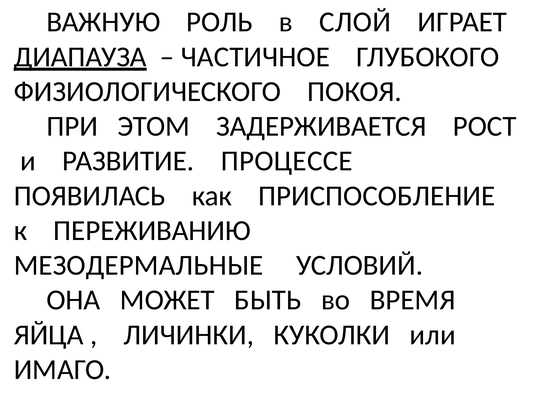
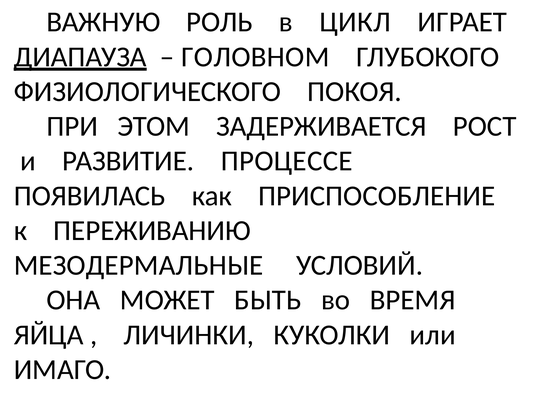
СЛОЙ: СЛОЙ -> ЦИКЛ
ЧАСТИЧНОЕ: ЧАСТИЧНОЕ -> ГОЛОВНОМ
